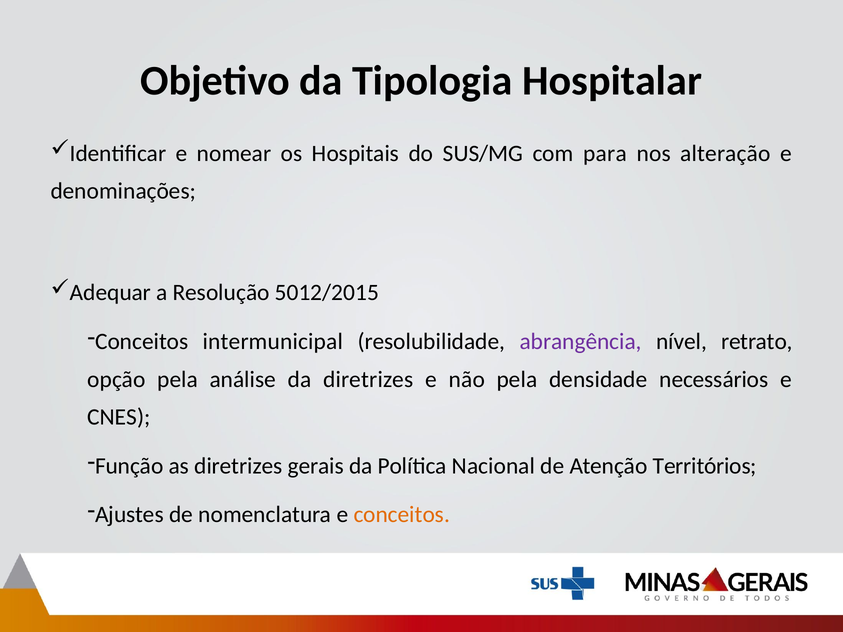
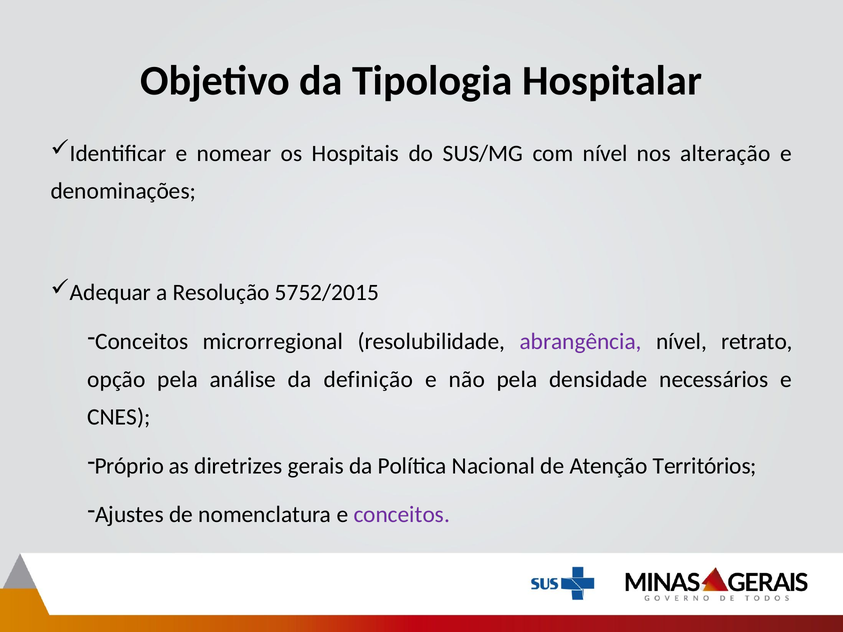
com para: para -> nível
5012/2015: 5012/2015 -> 5752/2015
intermunicipal: intermunicipal -> microrregional
da diretrizes: diretrizes -> definição
Função: Função -> Próprio
conceitos at (402, 515) colour: orange -> purple
